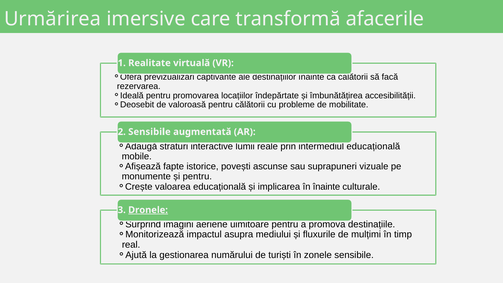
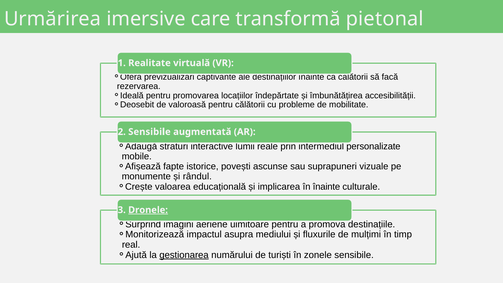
afacerile: afacerile -> pietonal
educațională at (373, 146): educațională -> personalizate
și pentru: pentru -> rândul
gestionarea underline: none -> present
